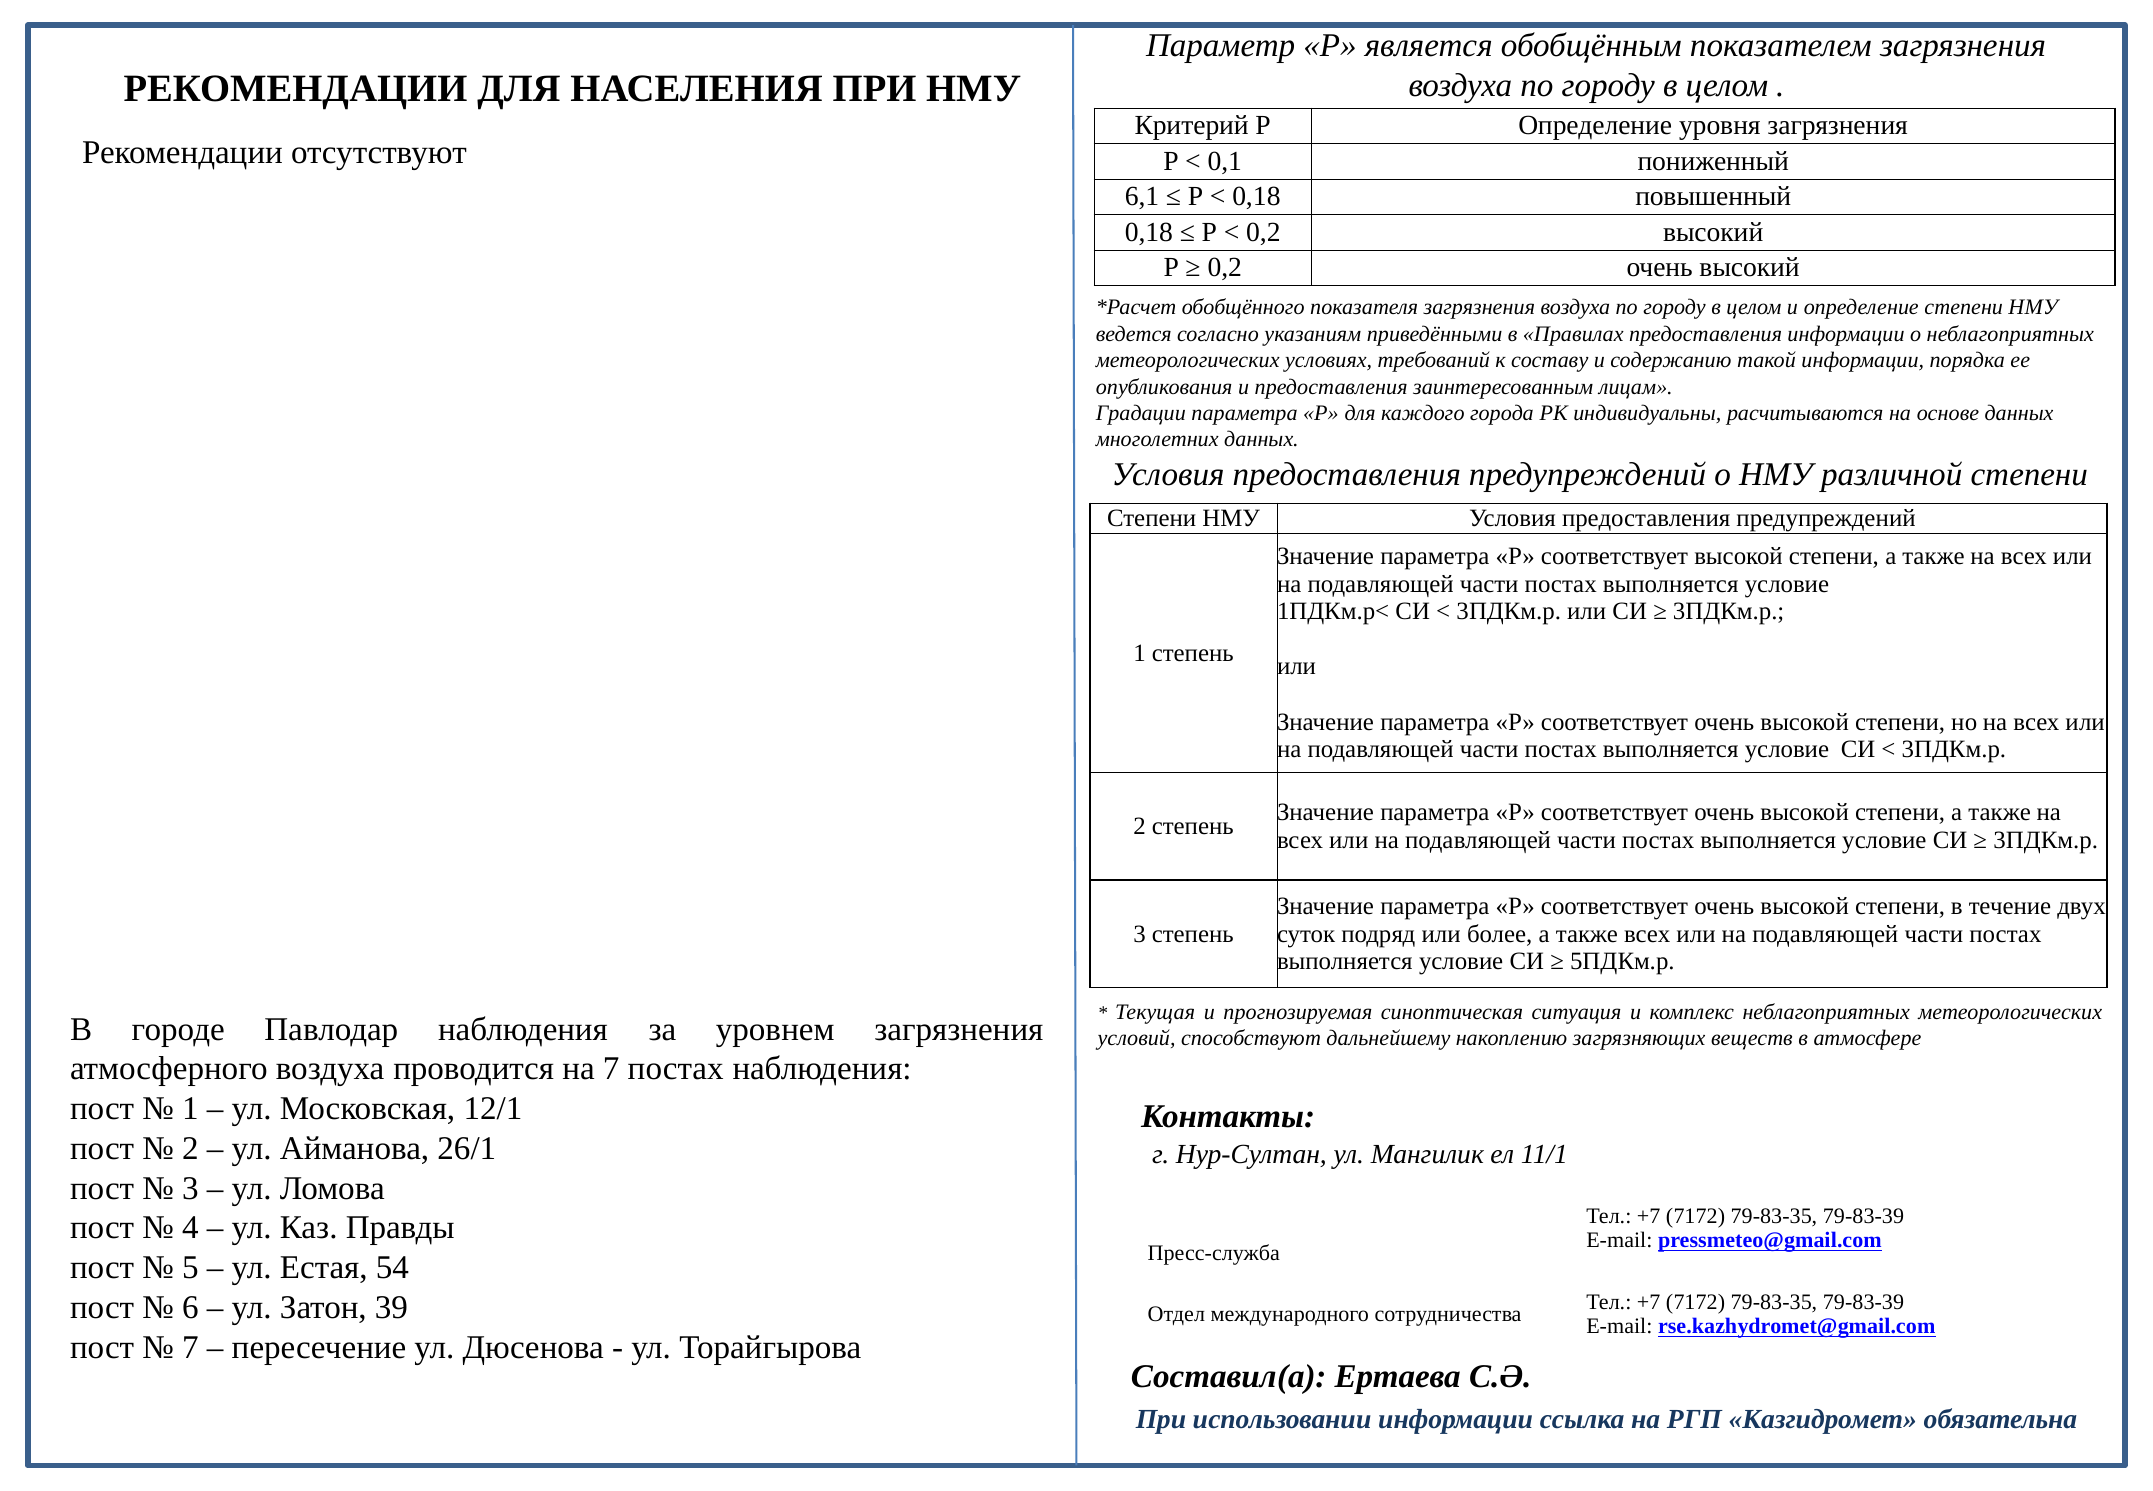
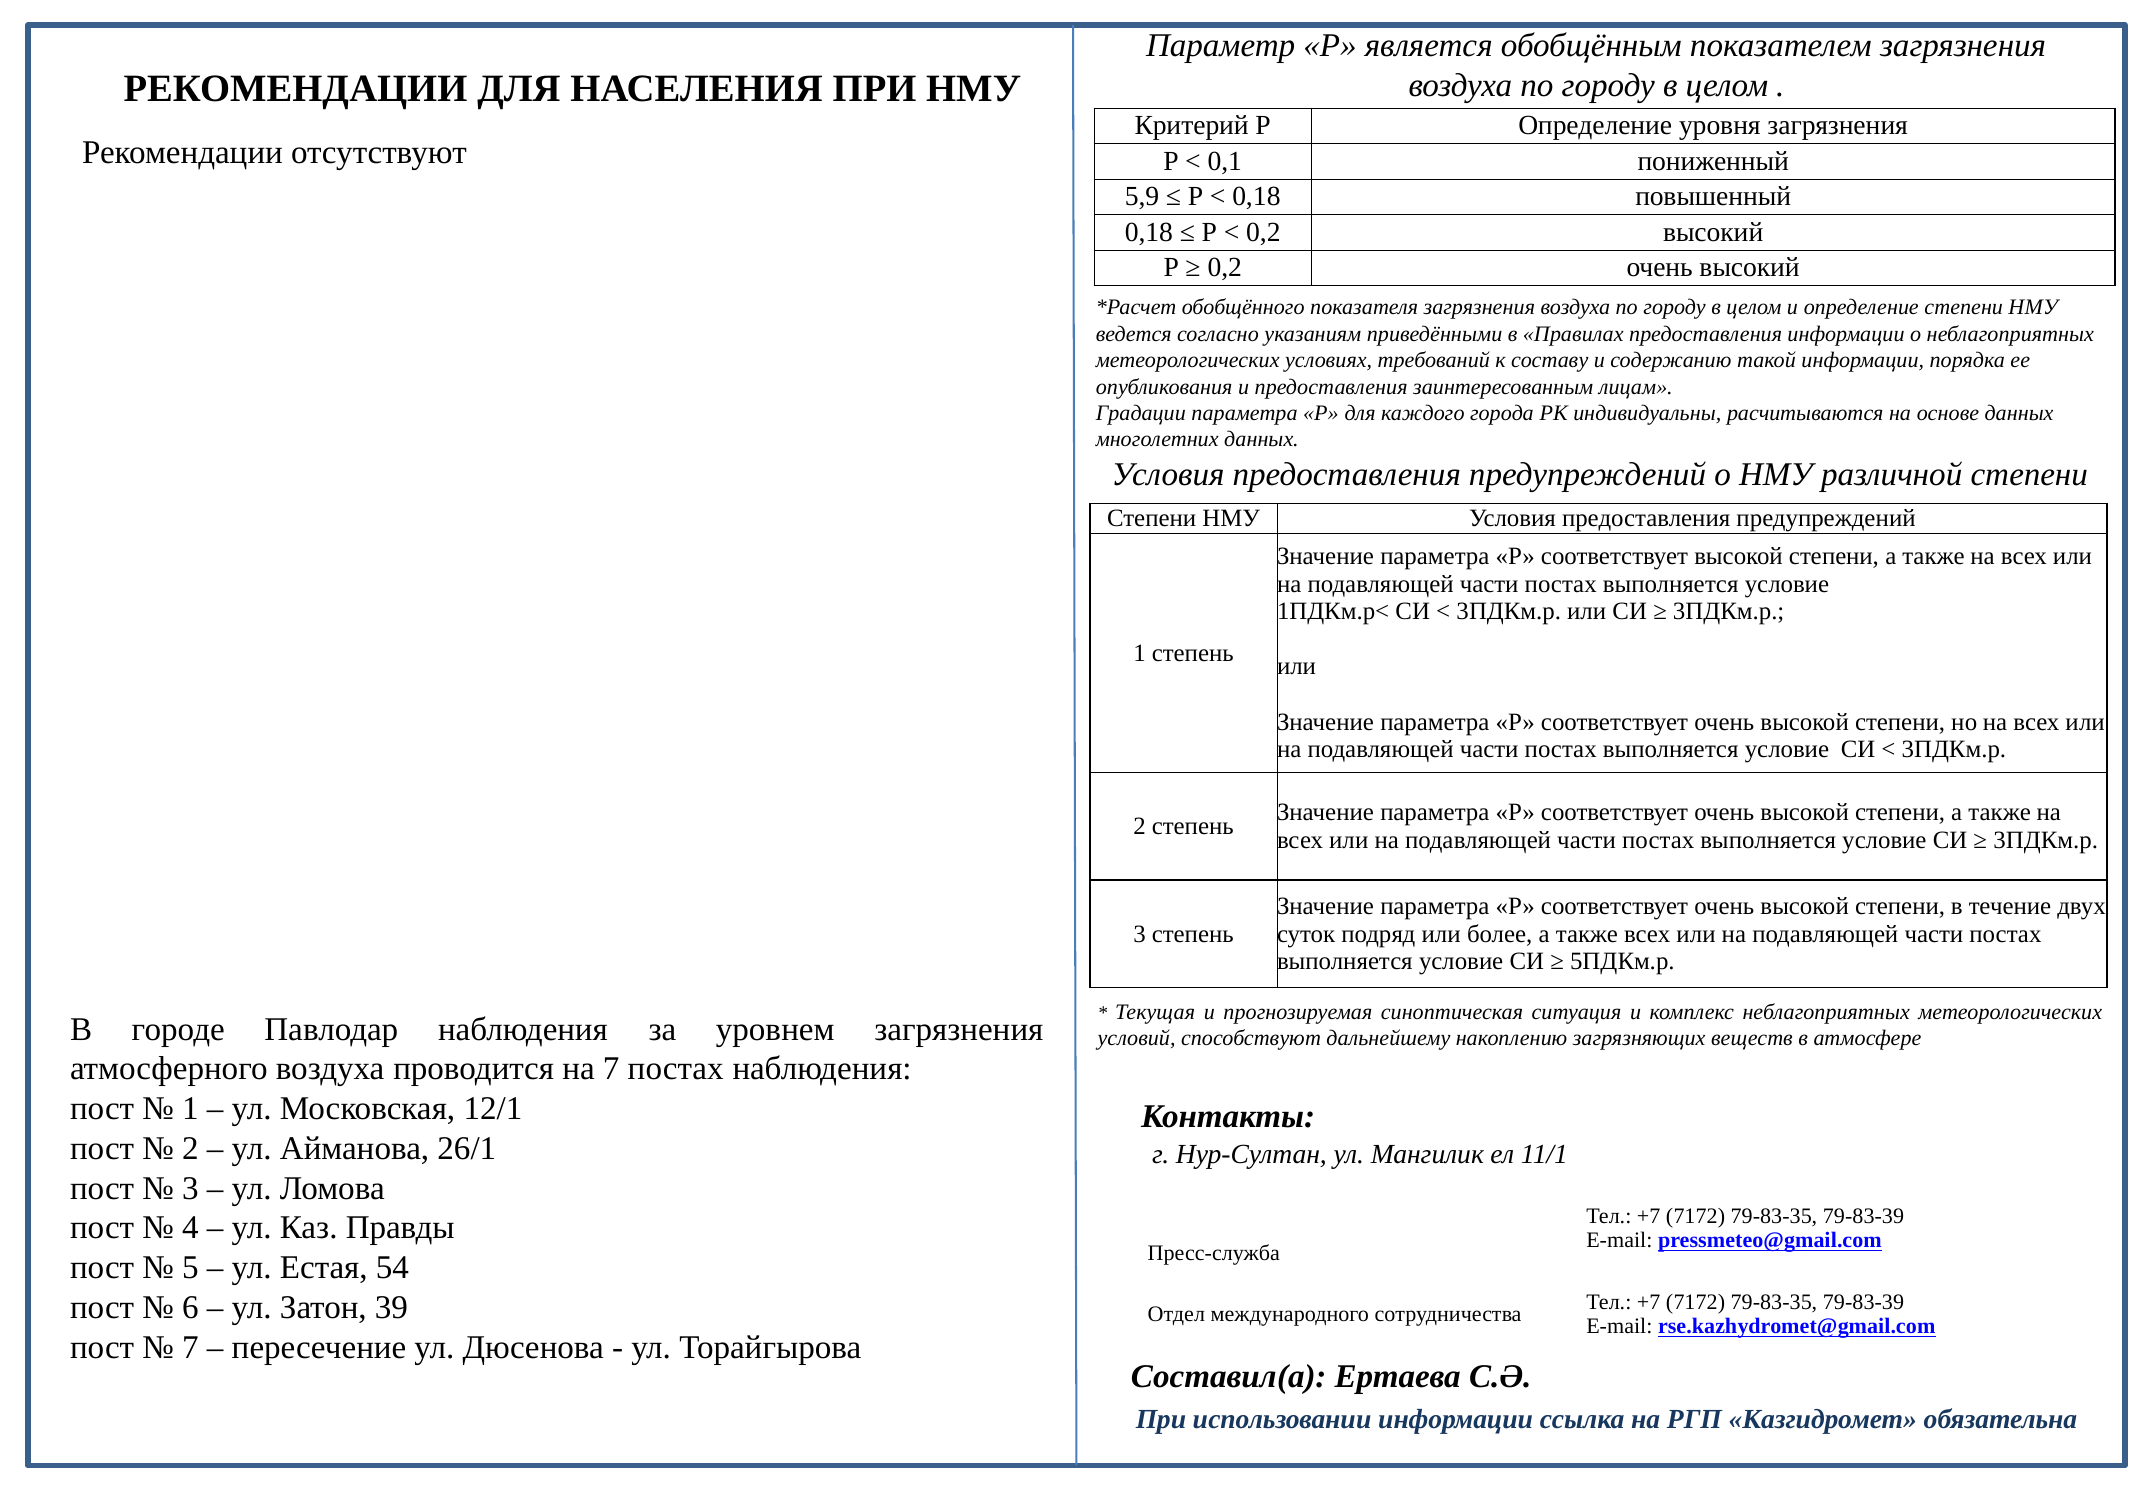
6,1: 6,1 -> 5,9
